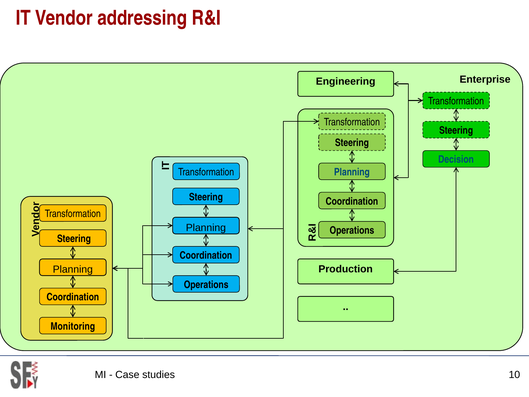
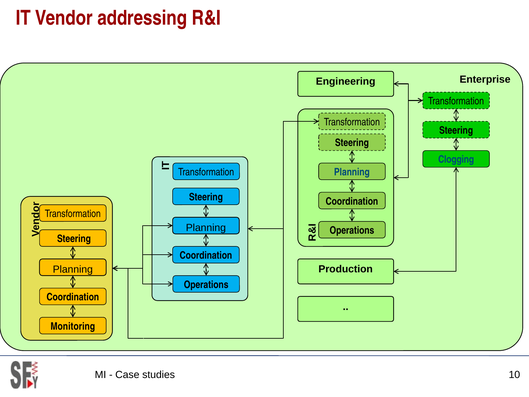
Decision: Decision -> Clogging
